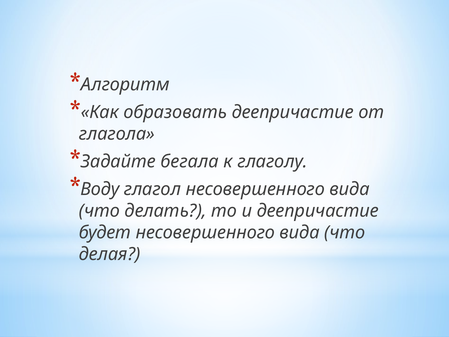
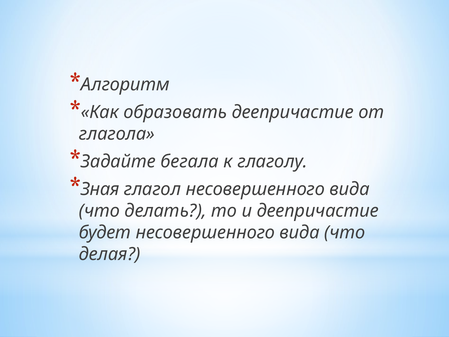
Воду: Воду -> Зная
